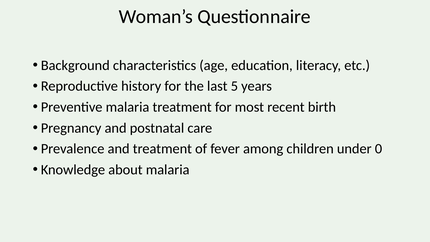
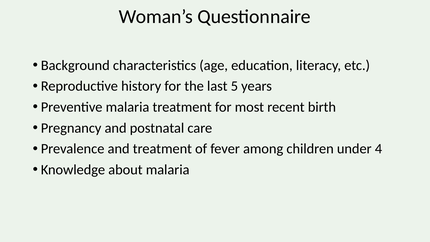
0: 0 -> 4
